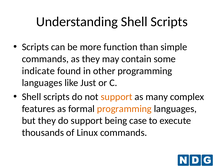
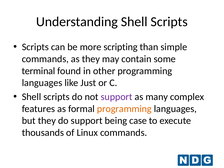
function: function -> scripting
indicate: indicate -> terminal
support at (117, 97) colour: orange -> purple
